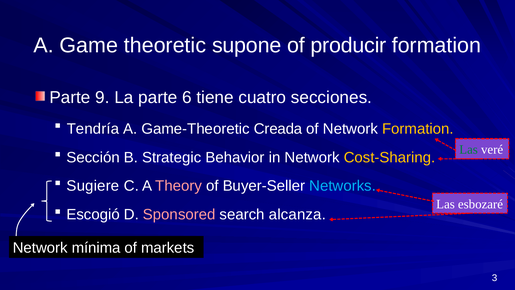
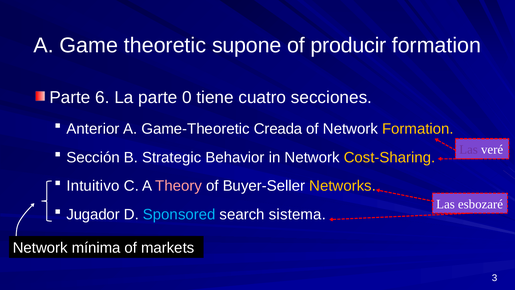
9: 9 -> 6
6: 6 -> 0
Tendría: Tendría -> Anterior
Las at (469, 149) colour: green -> purple
Sugiere: Sugiere -> Intuitivo
Networks colour: light blue -> yellow
Escogió: Escogió -> Jugador
Sponsored colour: pink -> light blue
alcanza: alcanza -> sistema
